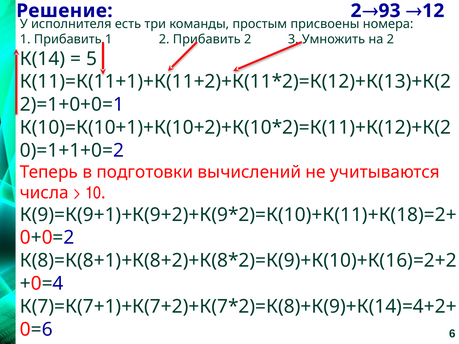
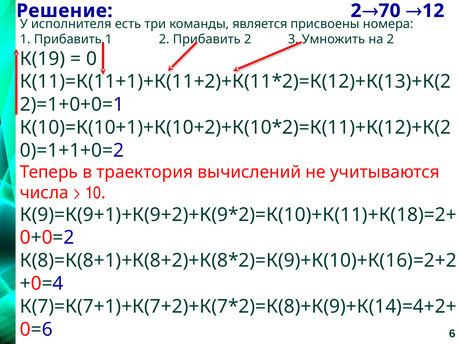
93: 93 -> 70
простым: простым -> является
К(14: К(14 -> К(19
5: 5 -> 0
подготовки: подготовки -> траектория
